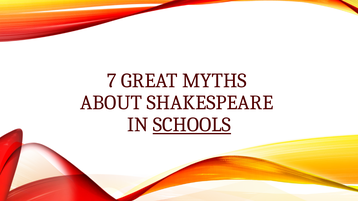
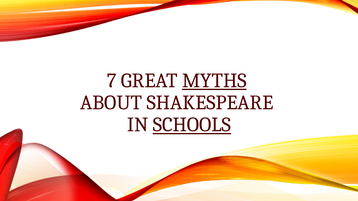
MYTHS underline: none -> present
